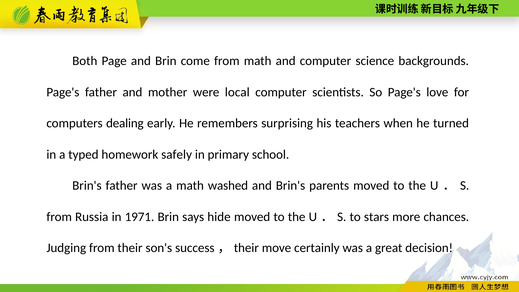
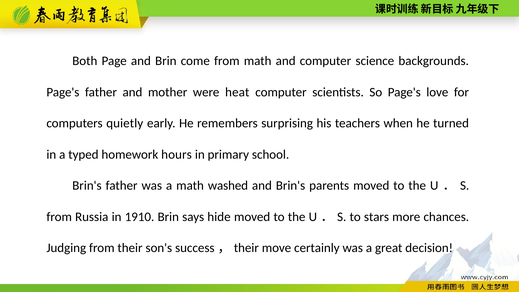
local: local -> heat
dealing: dealing -> quietly
safely: safely -> hours
1971: 1971 -> 1910
